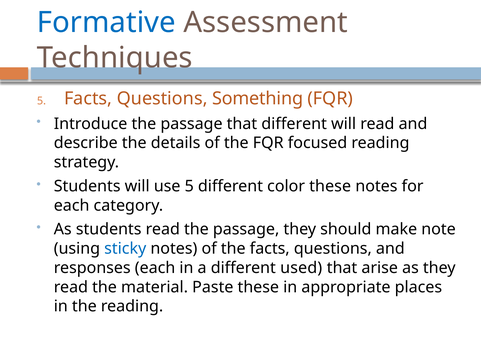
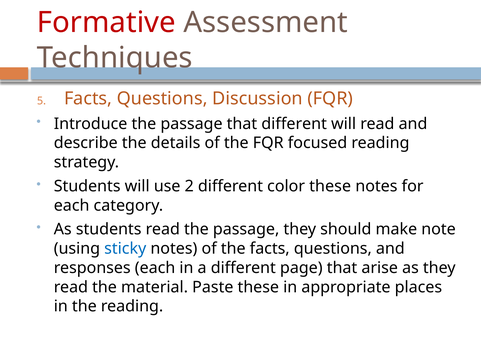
Formative colour: blue -> red
Something: Something -> Discussion
use 5: 5 -> 2
used: used -> page
